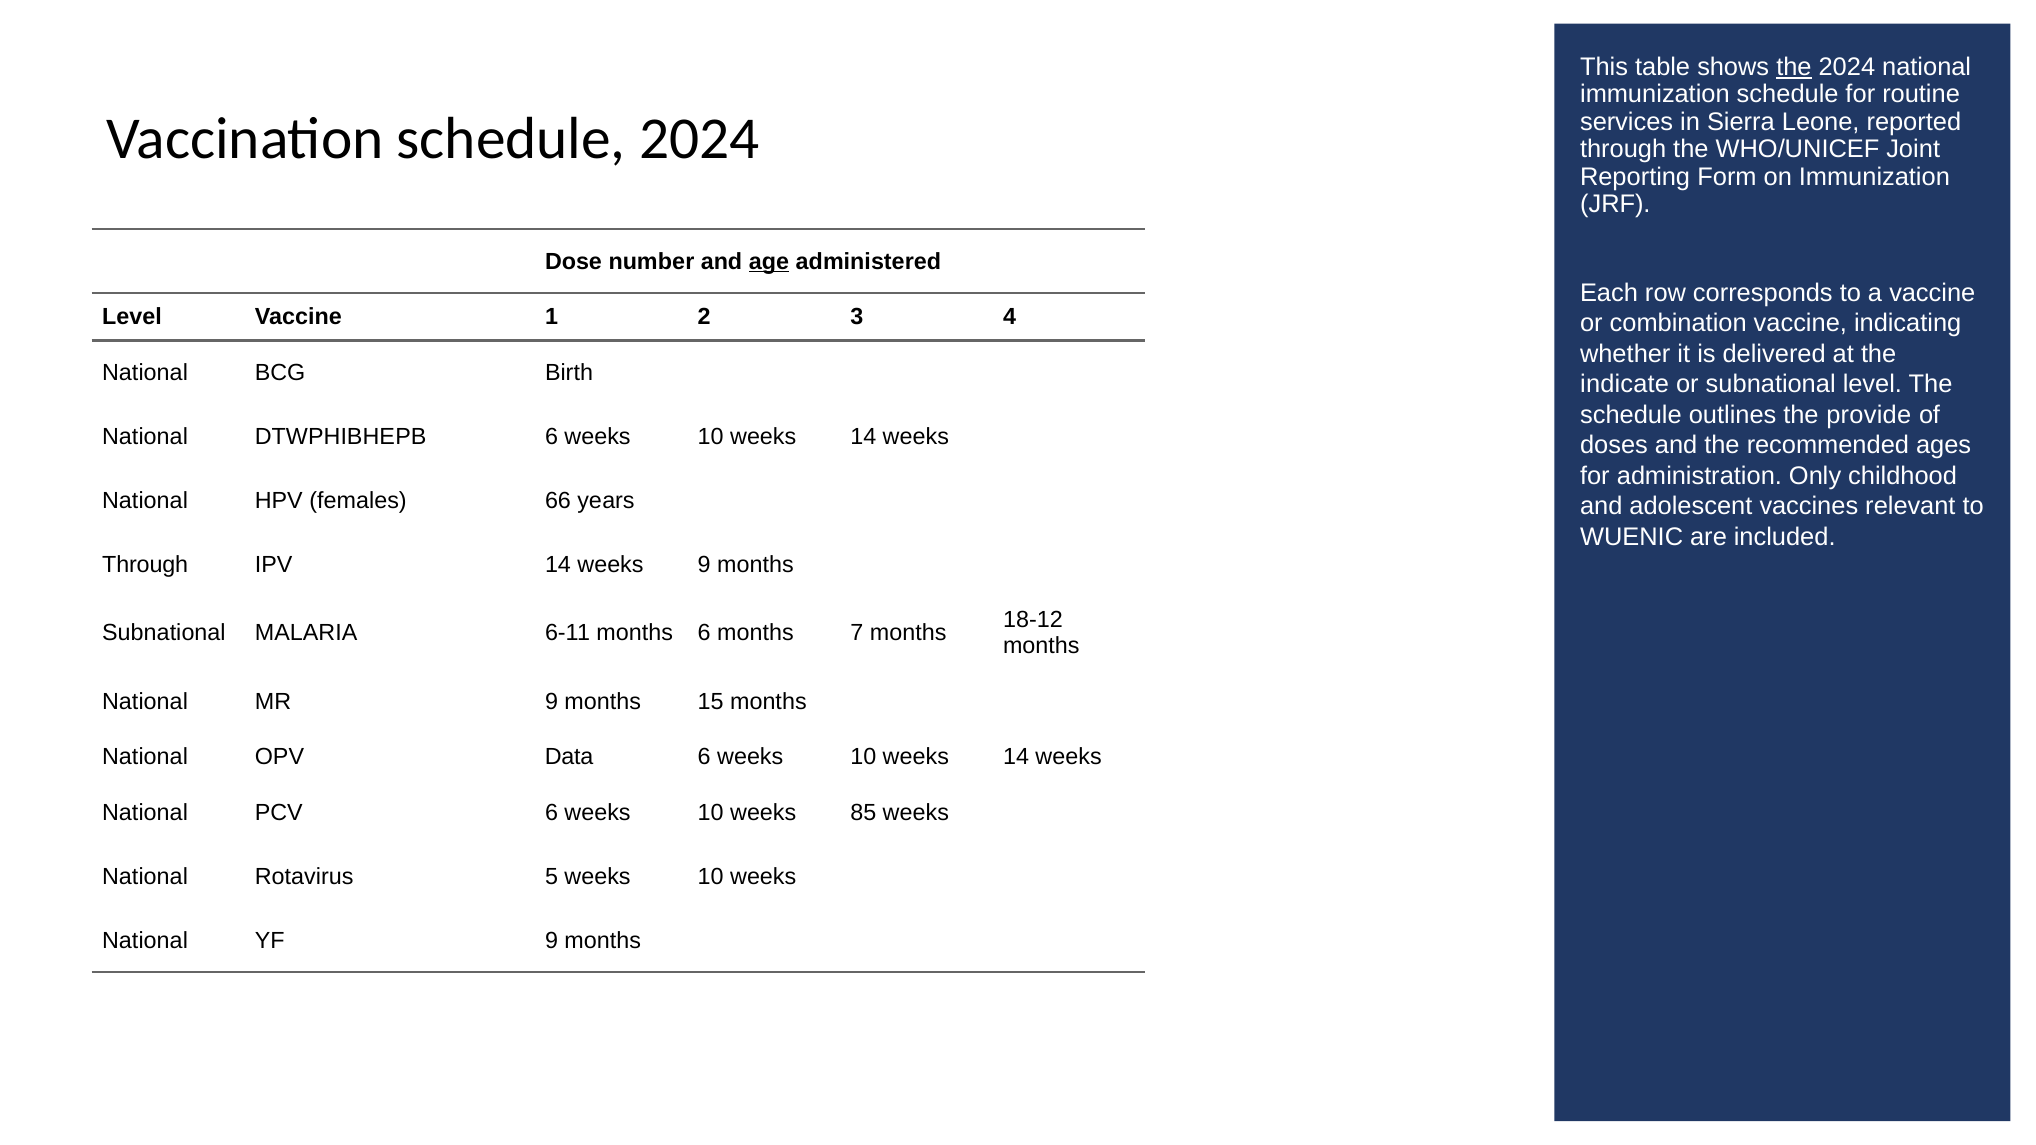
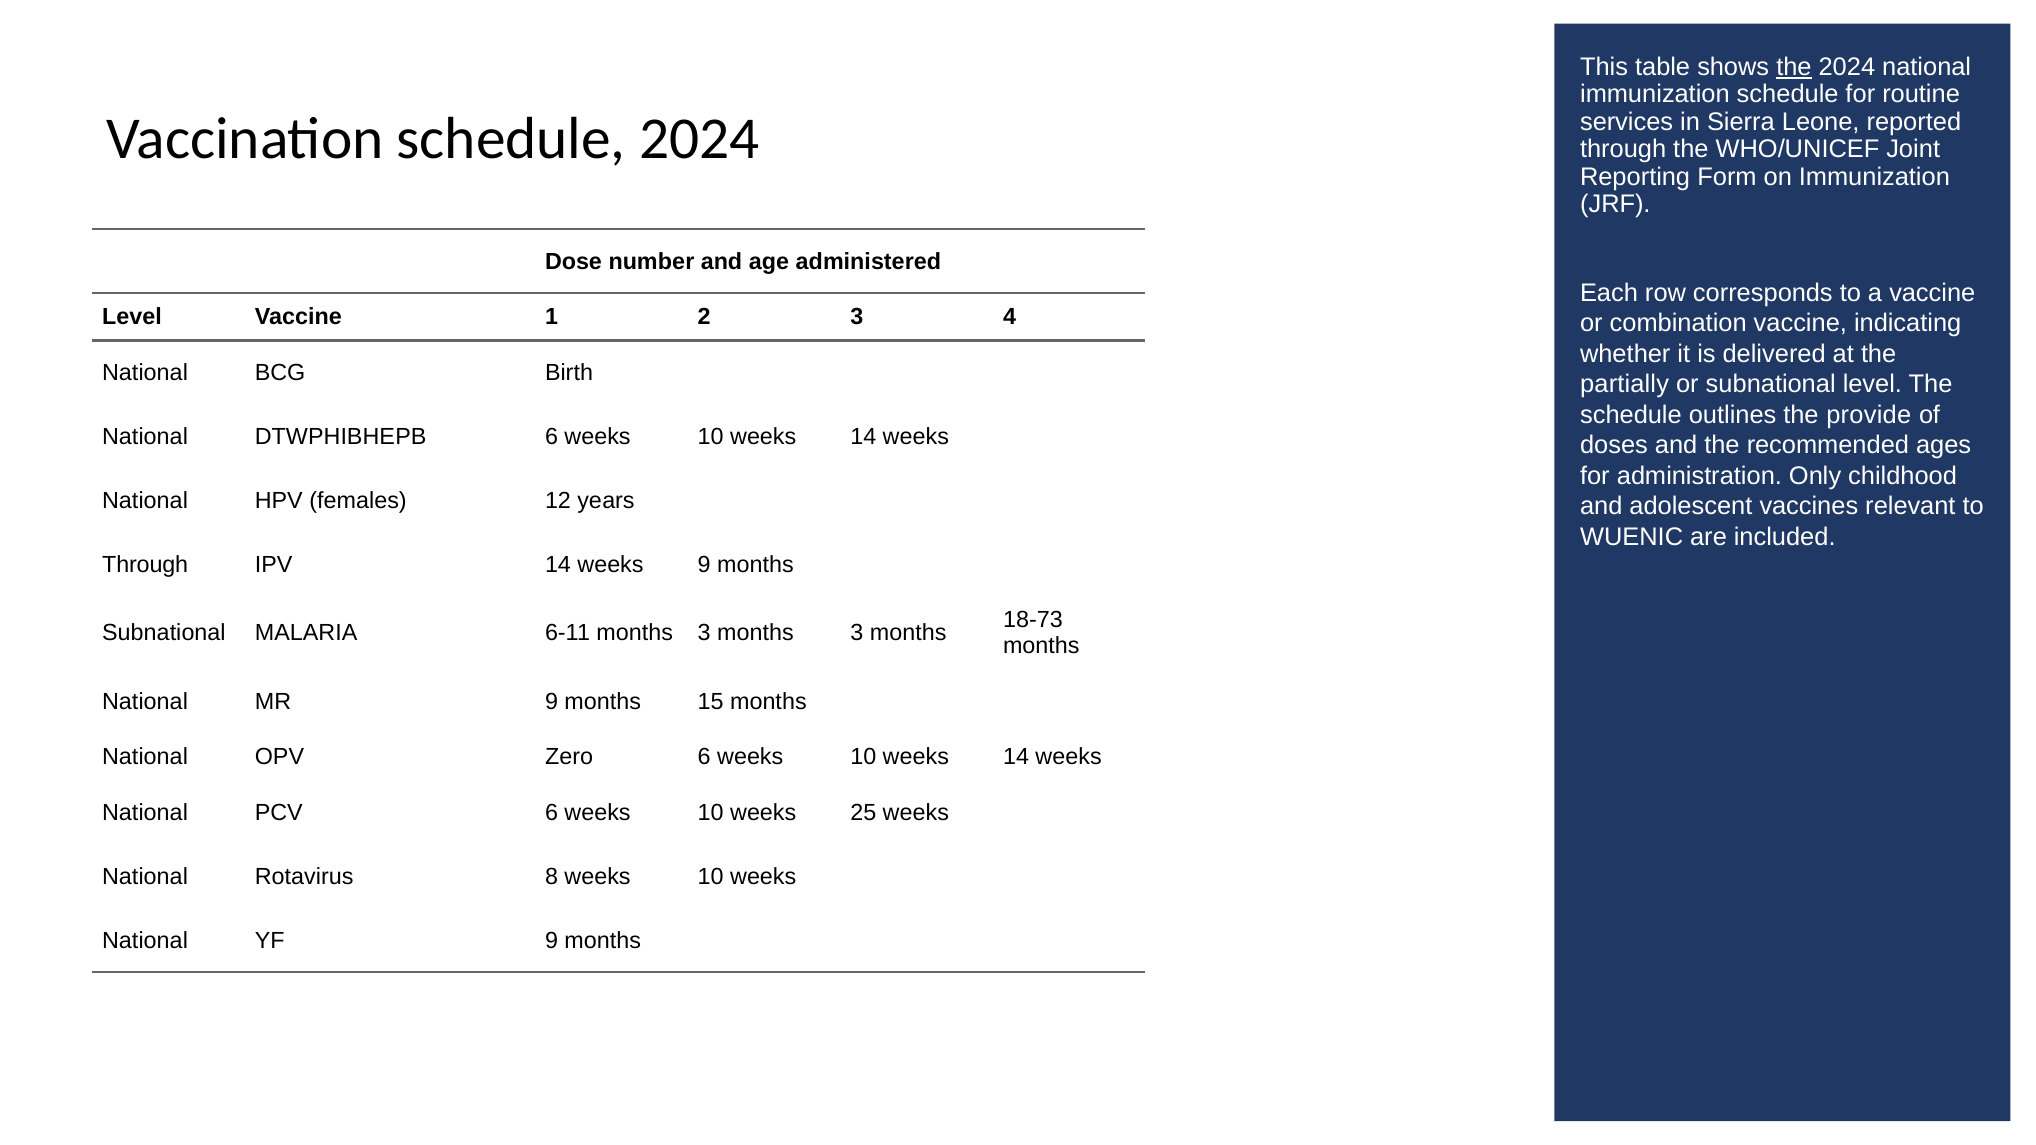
age underline: present -> none
indicate: indicate -> partially
66: 66 -> 12
18-12: 18-12 -> 18-73
6-11 months 6: 6 -> 3
7 at (857, 633): 7 -> 3
Data: Data -> Zero
85: 85 -> 25
5: 5 -> 8
